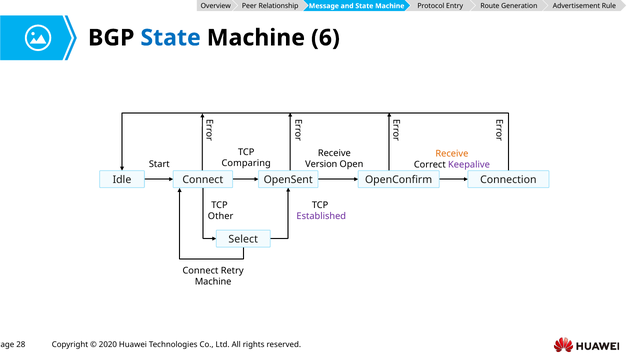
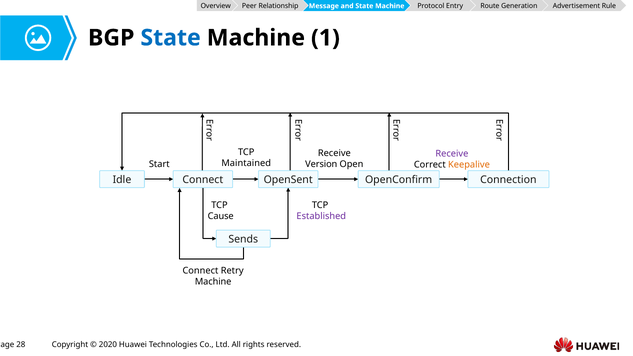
6: 6 -> 1
Receive at (452, 154) colour: orange -> purple
Comparing: Comparing -> Maintained
Keepalive colour: purple -> orange
Other: Other -> Cause
Select: Select -> Sends
